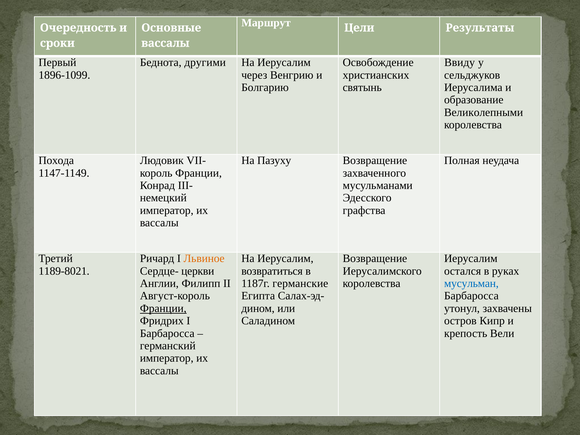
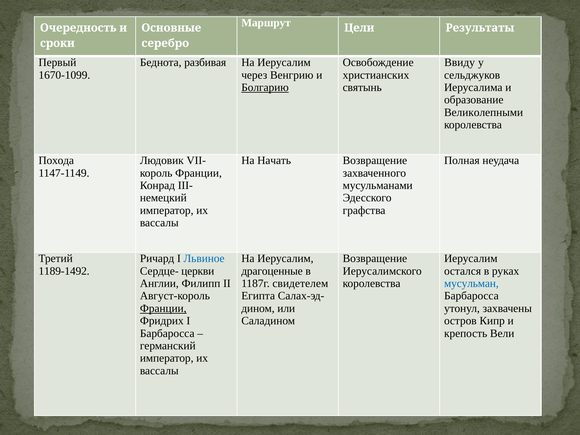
вассалы at (165, 43): вассалы -> серебро
другими: другими -> разбивая
1896-1099: 1896-1099 -> 1670-1099
Болгарию underline: none -> present
Пазуху: Пазуху -> Начать
Львиное colour: orange -> blue
1189-8021: 1189-8021 -> 1189-1492
возвратиться: возвратиться -> драгоценные
германские: германские -> свидетелем
